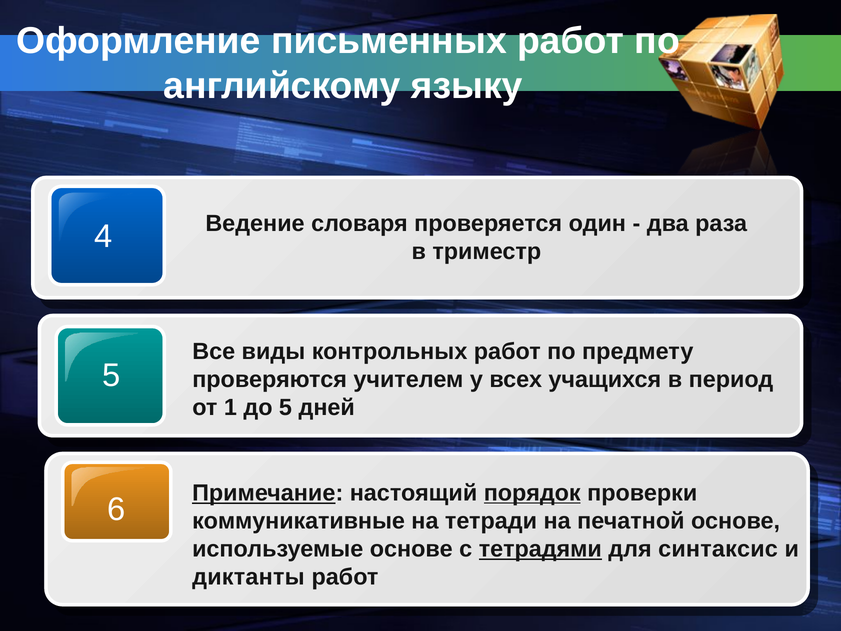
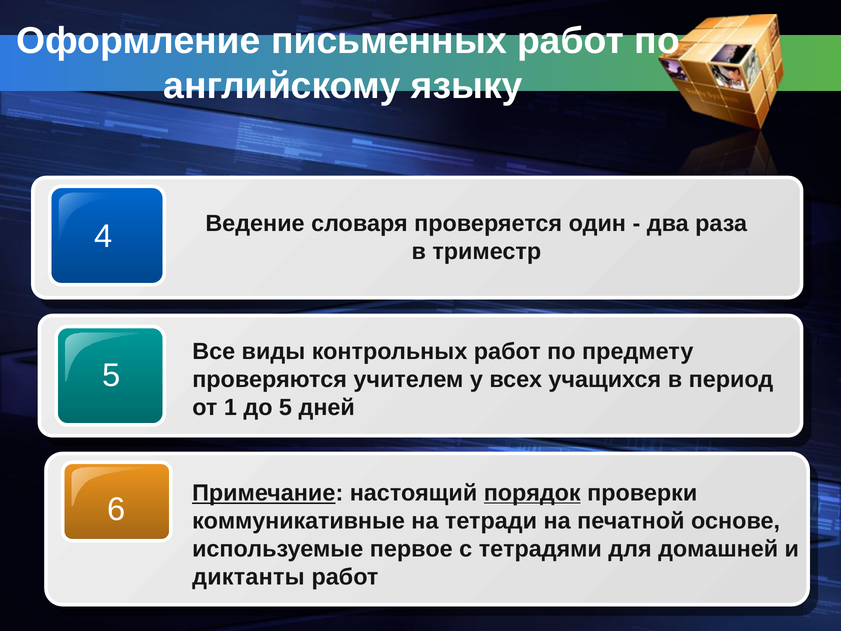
используемые основе: основе -> первое
тетрадями underline: present -> none
синтаксис: синтаксис -> домашней
